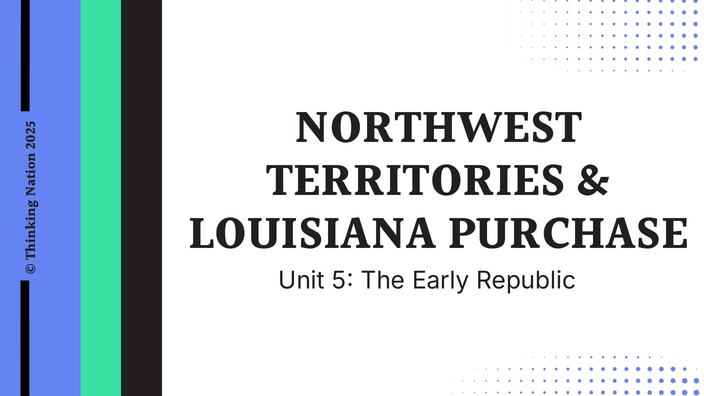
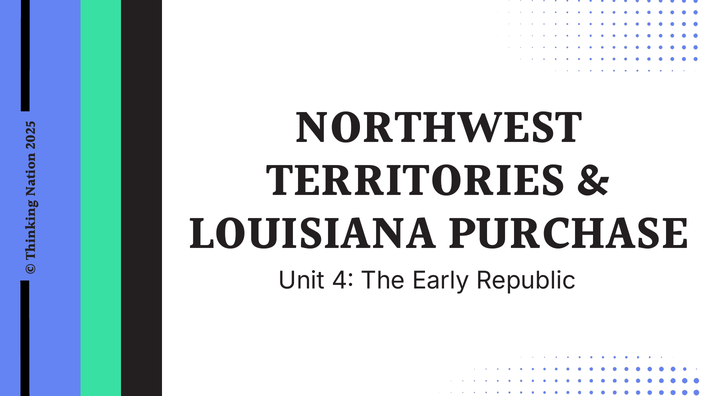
Unit 5: 5 -> 4
